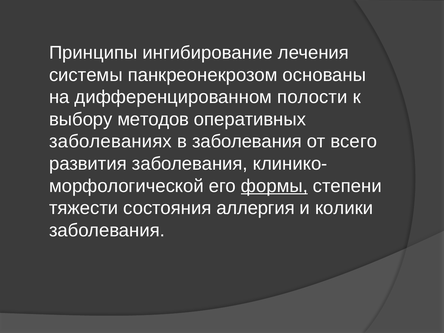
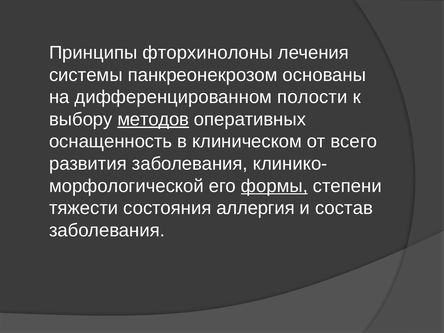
ингибирование: ингибирование -> фторхинолоны
методов underline: none -> present
заболеваниях: заболеваниях -> оснащенность
в заболевания: заболевания -> клиническом
колики: колики -> состав
